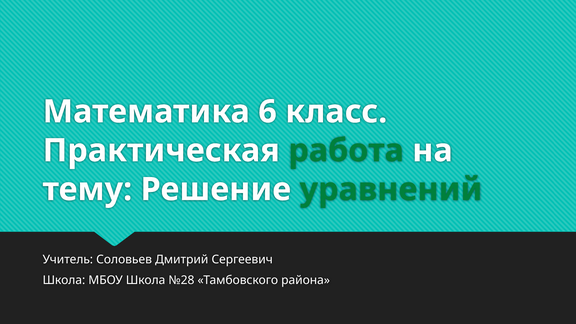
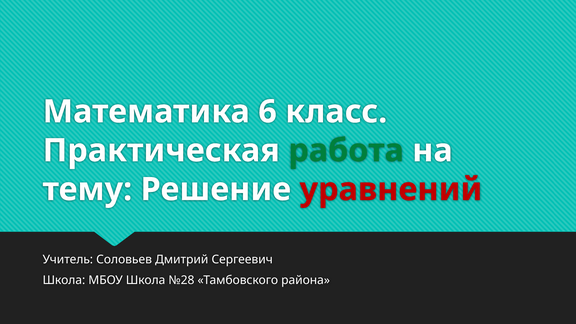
уравнений colour: green -> red
